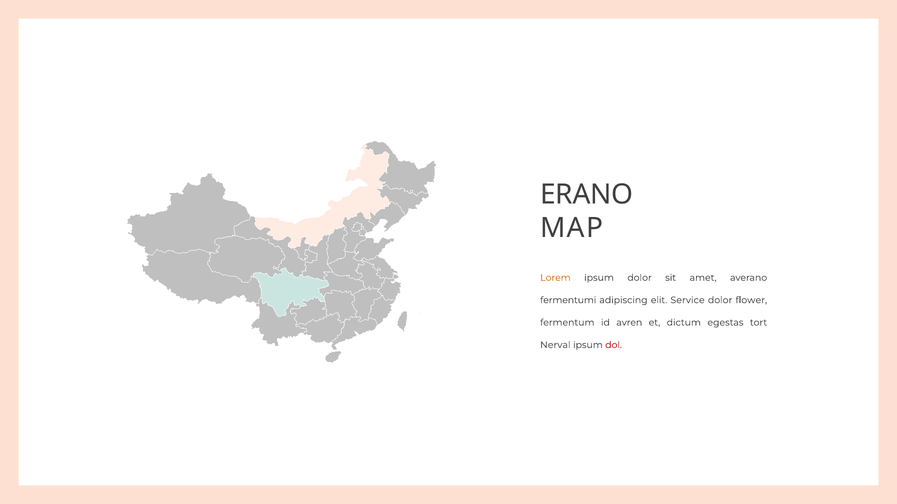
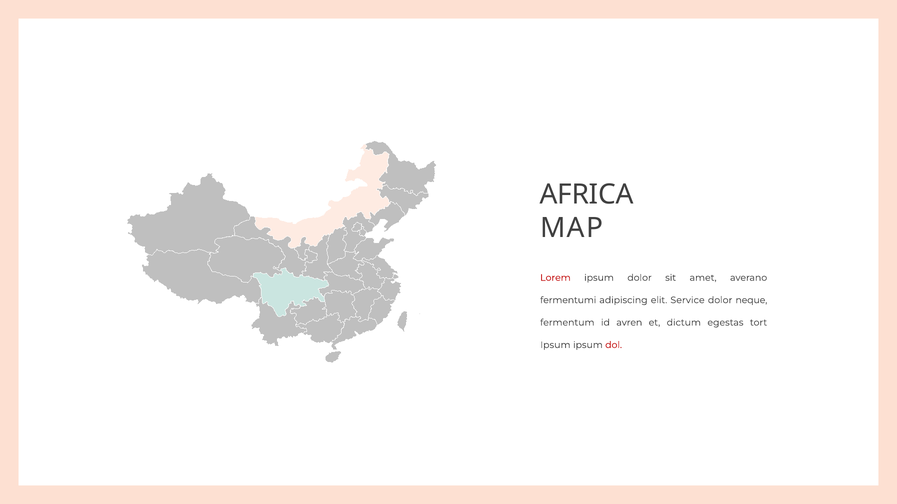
ERANO: ERANO -> AFRICA
Lorem colour: orange -> red
flower: flower -> neque
Nerval at (555, 345): Nerval -> Ipsum
